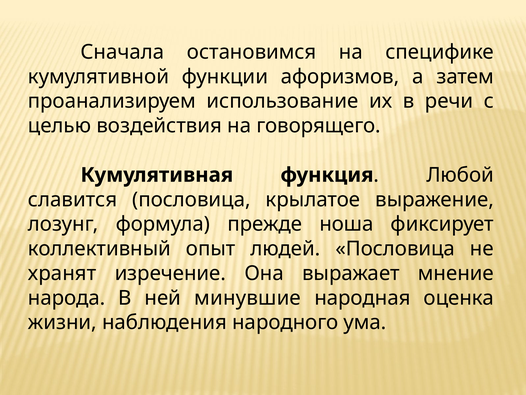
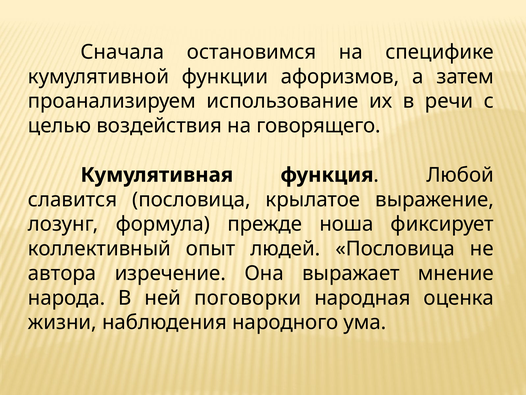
хранят: хранят -> автора
минувшие: минувшие -> поговорки
